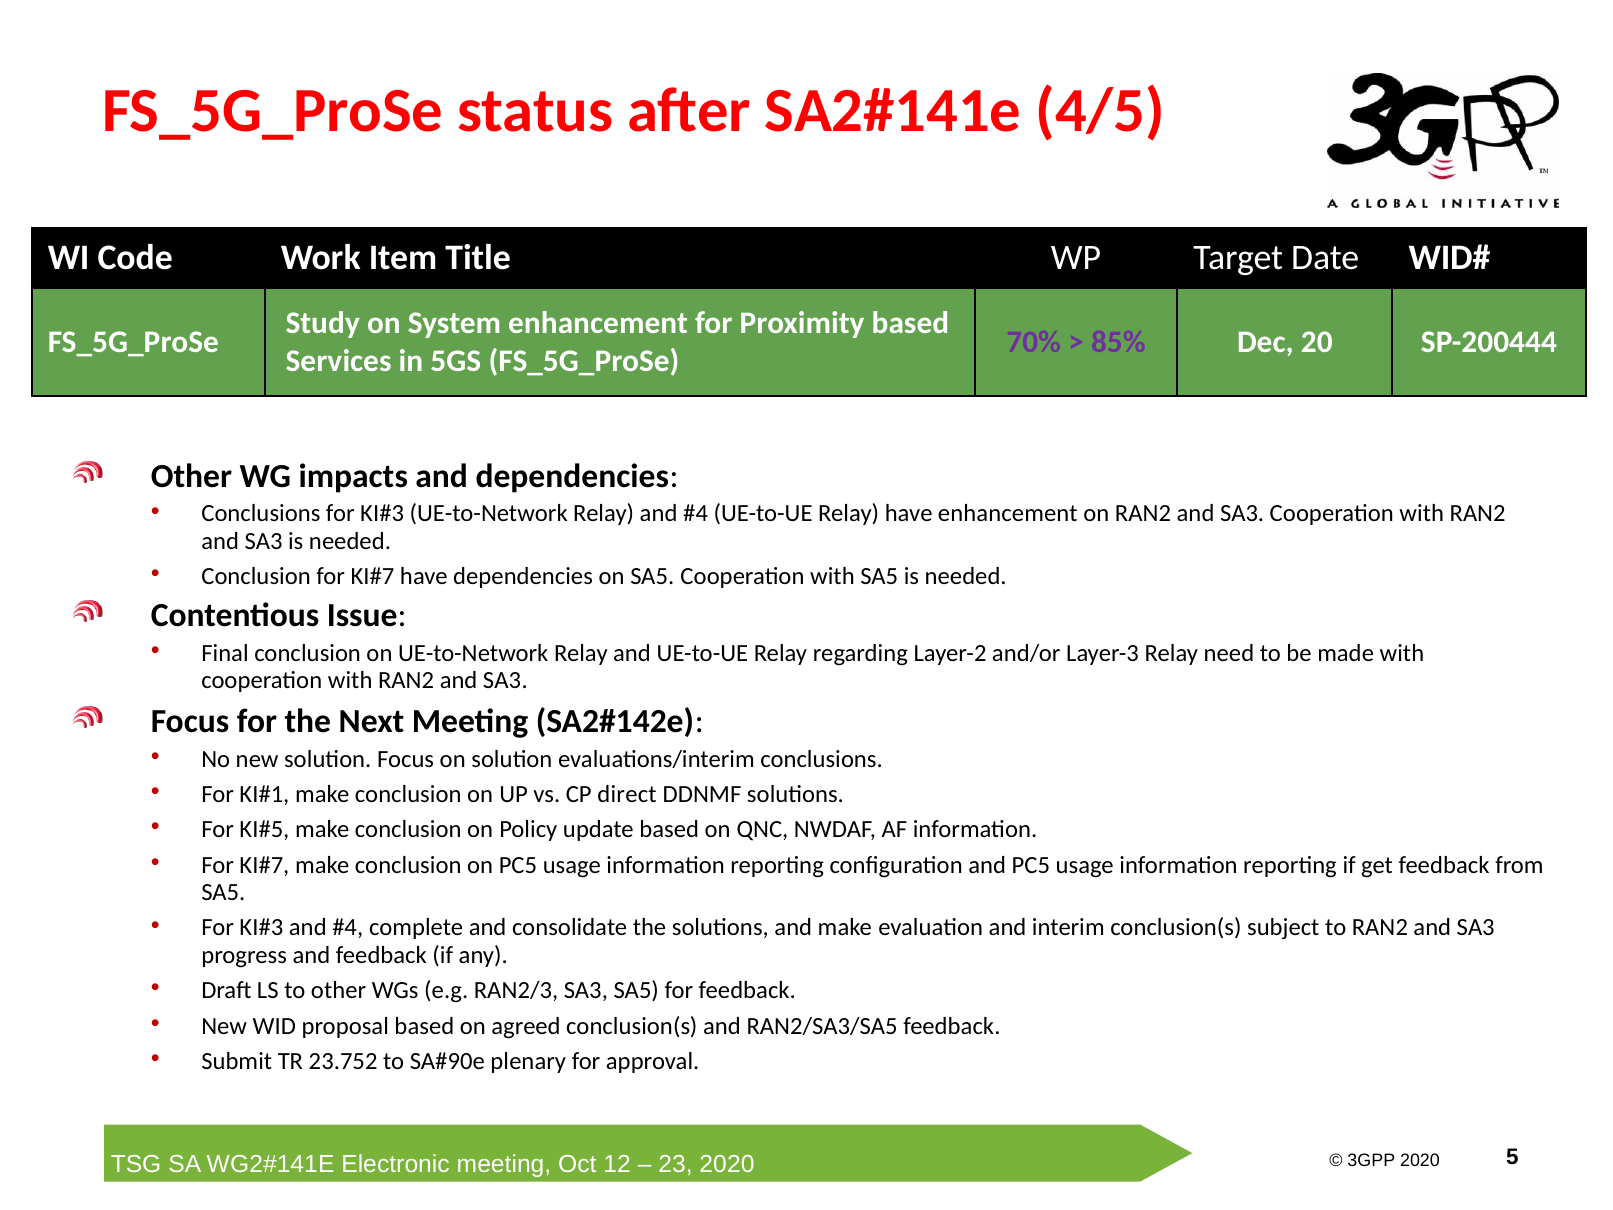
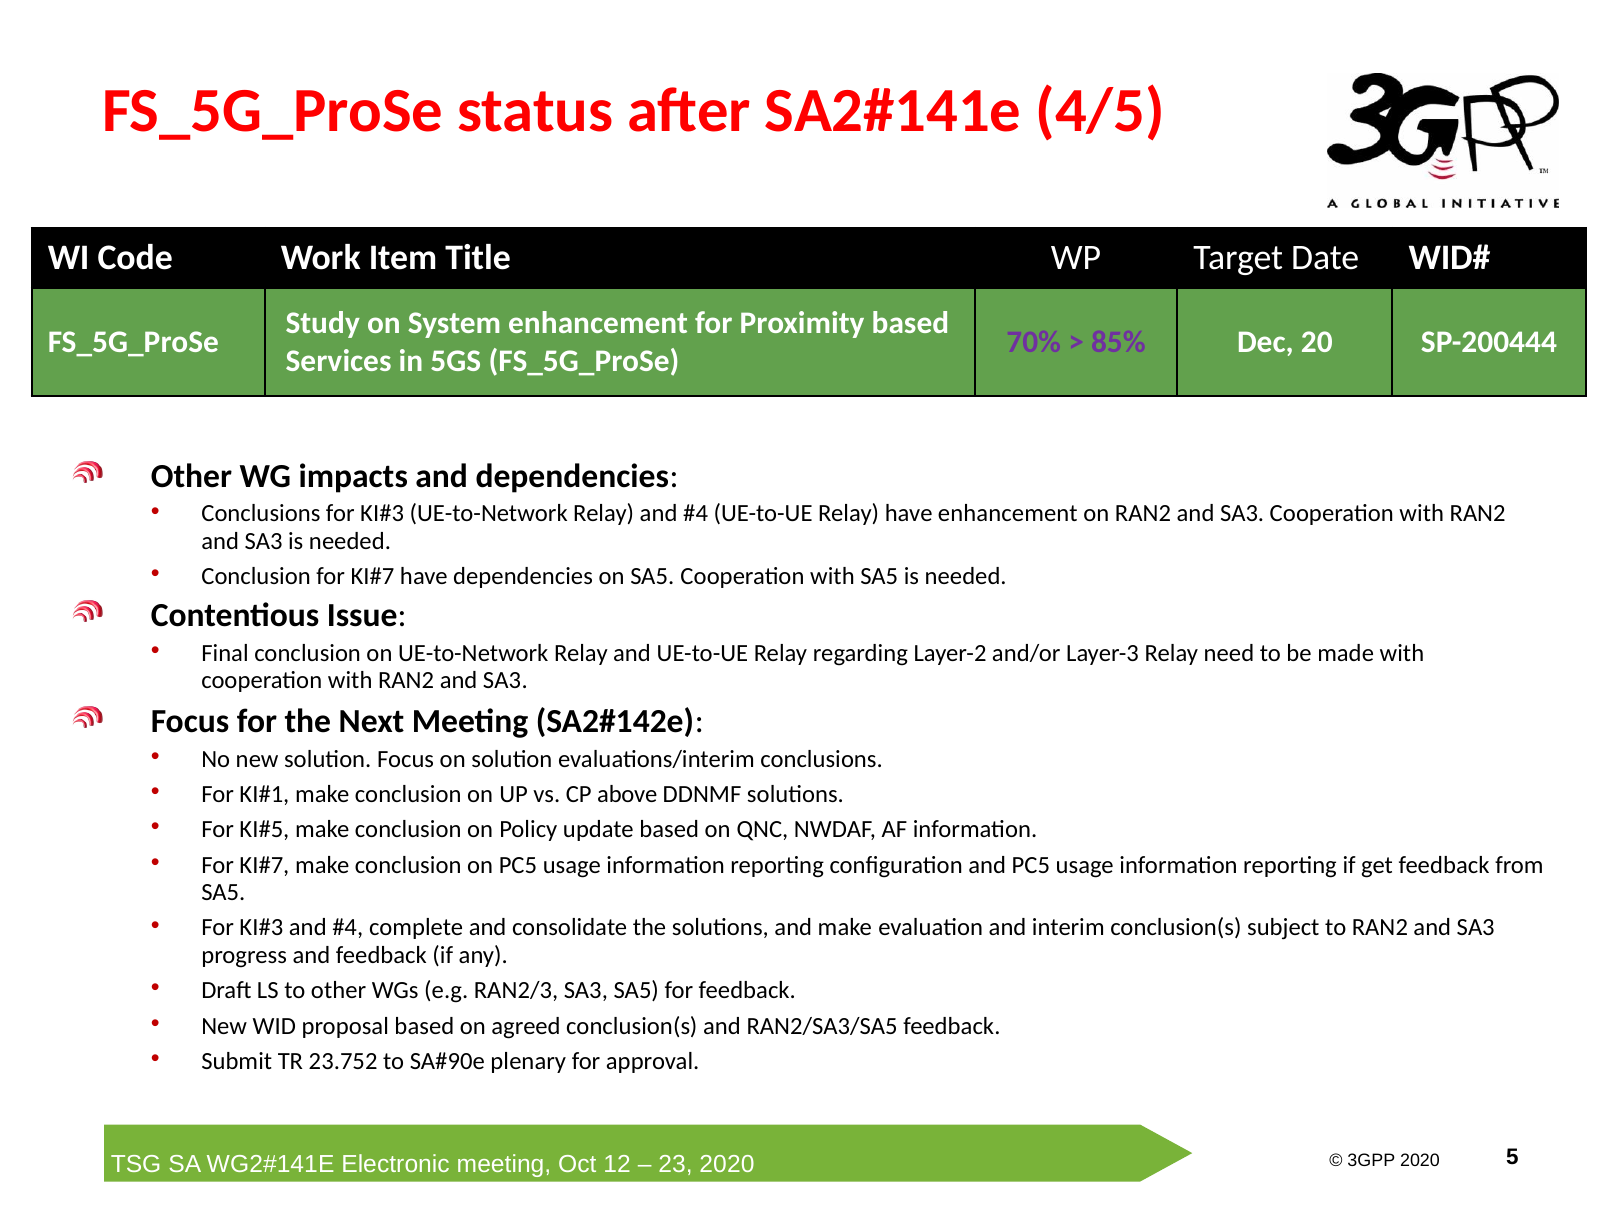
direct: direct -> above
